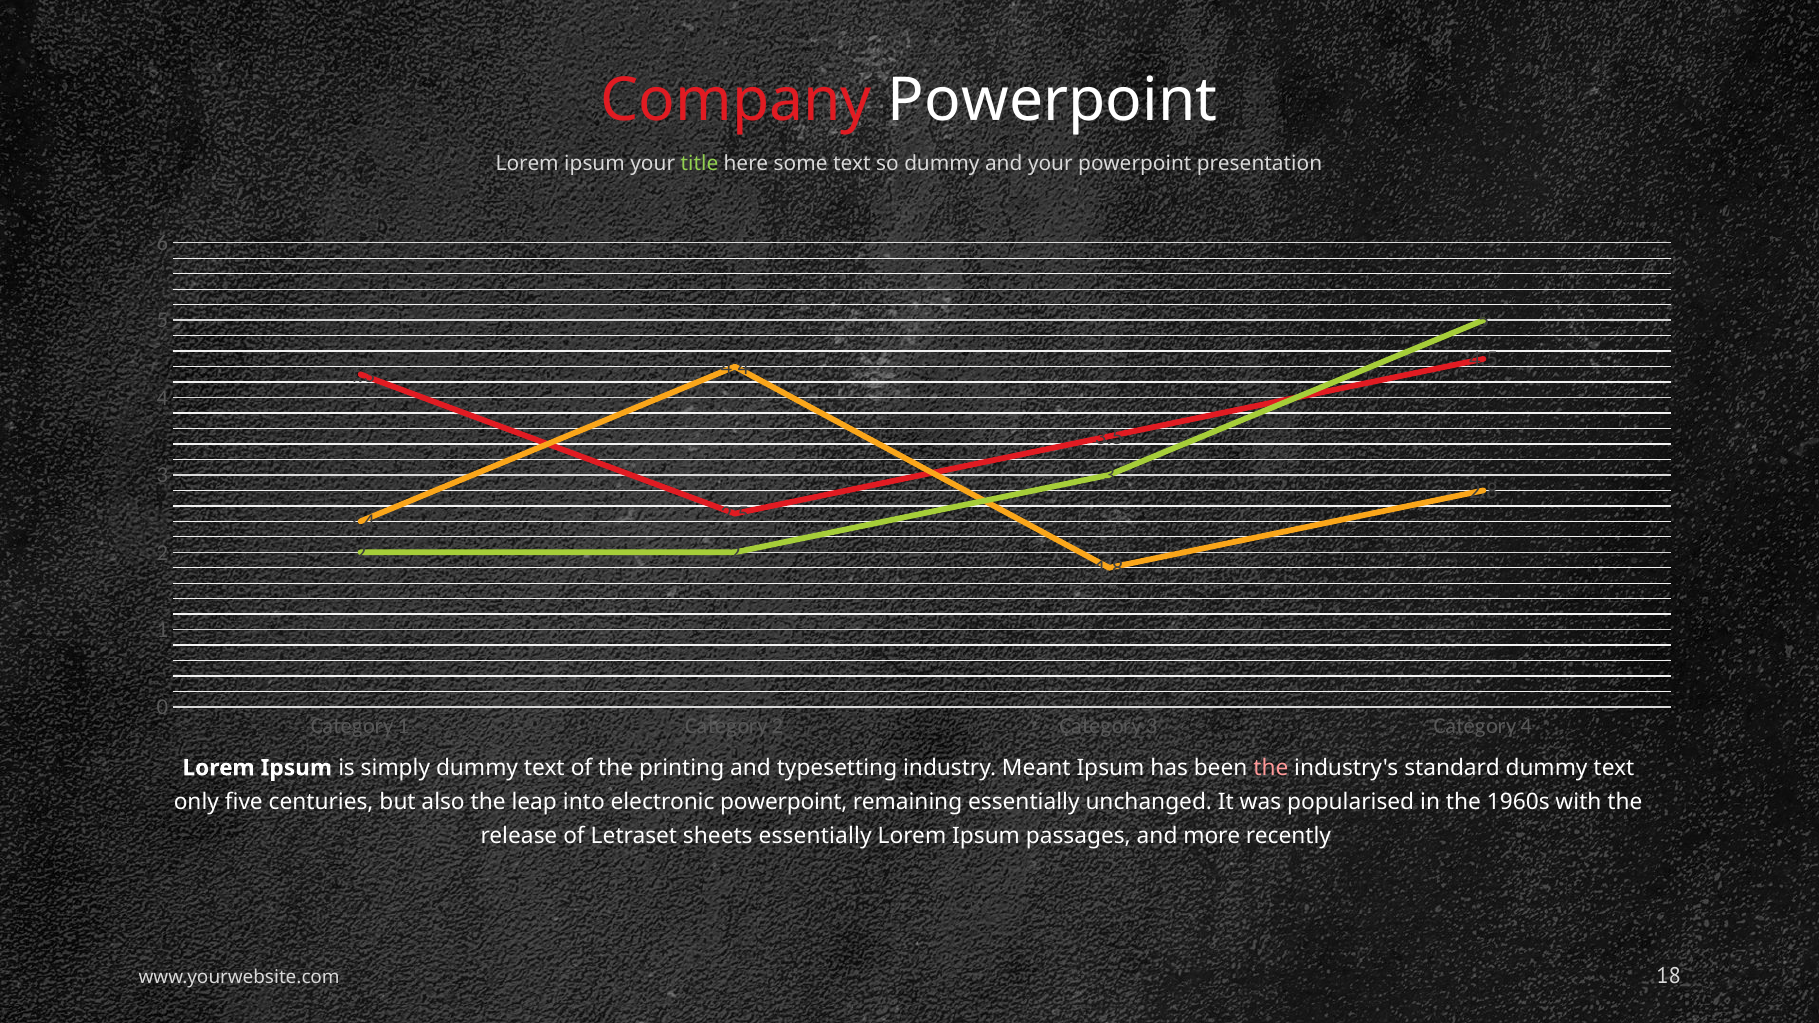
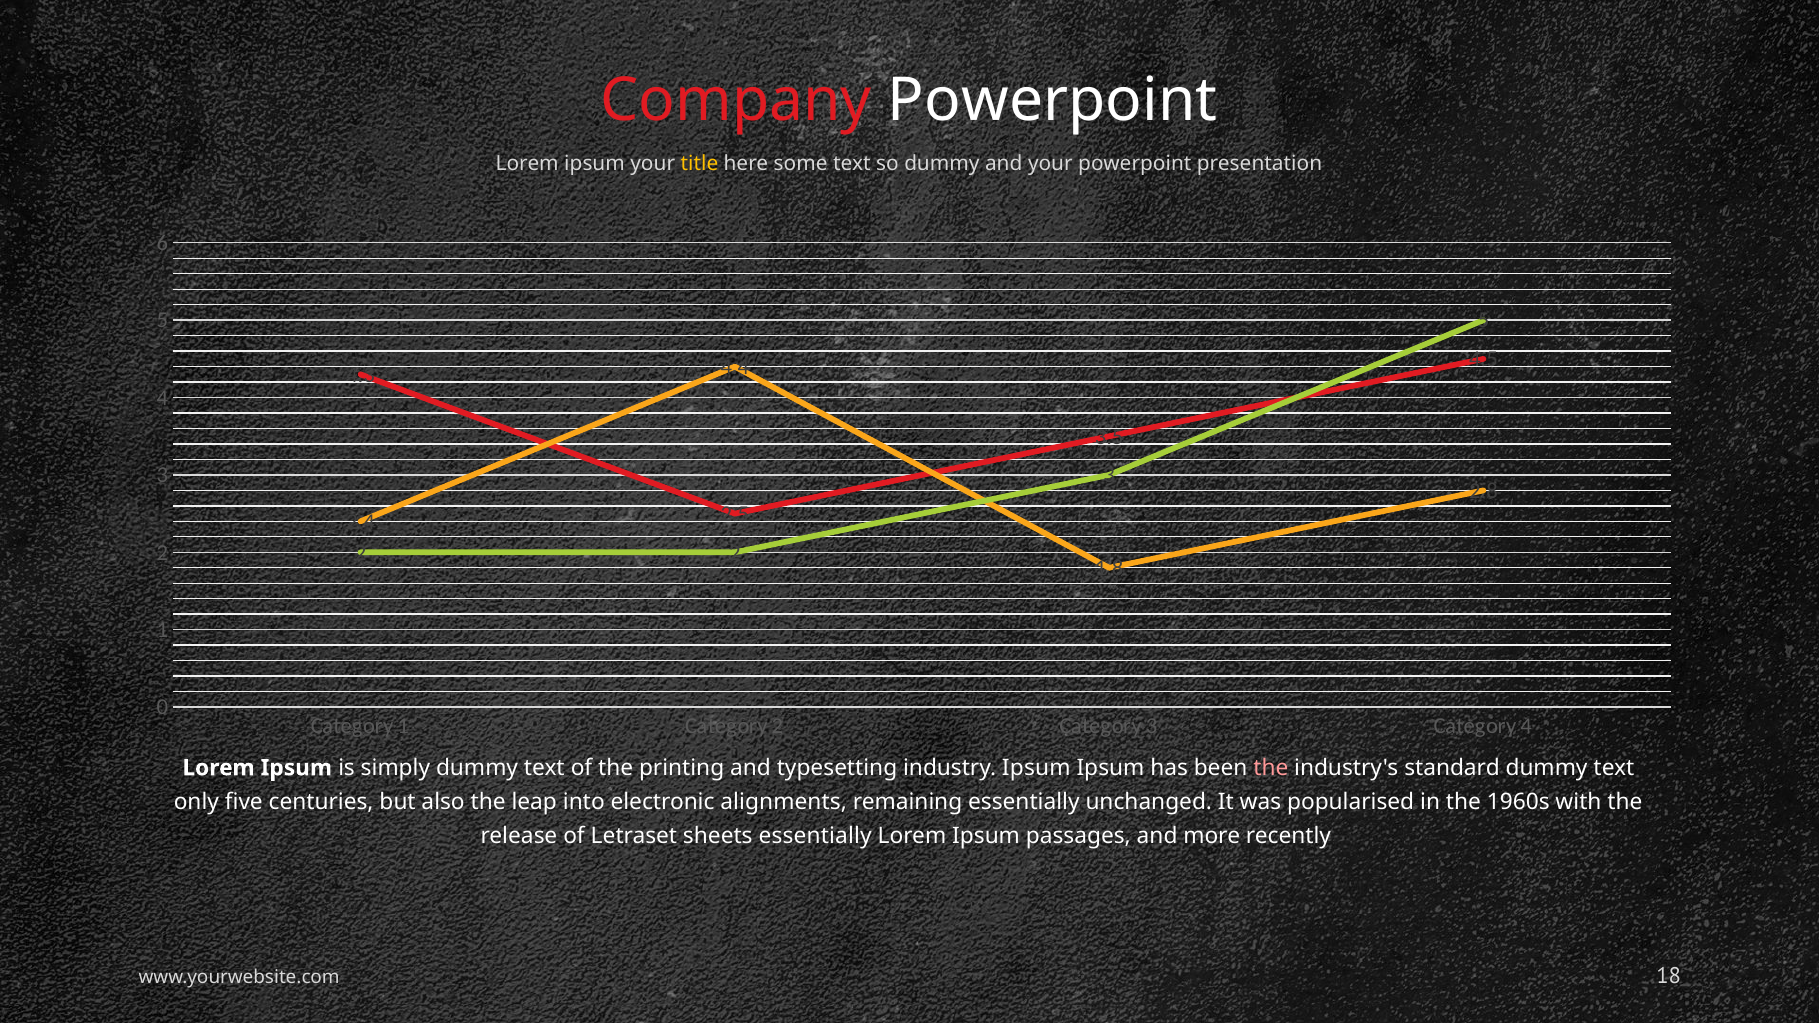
title colour: light green -> yellow
industry Meant: Meant -> Ipsum
electronic powerpoint: powerpoint -> alignments
